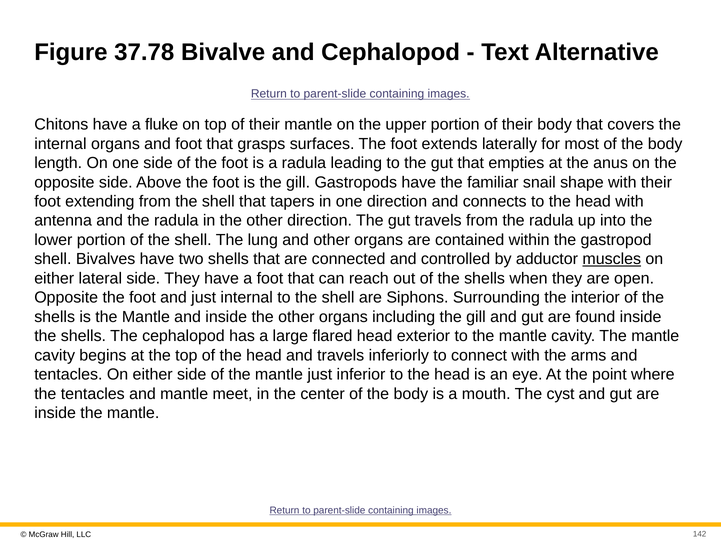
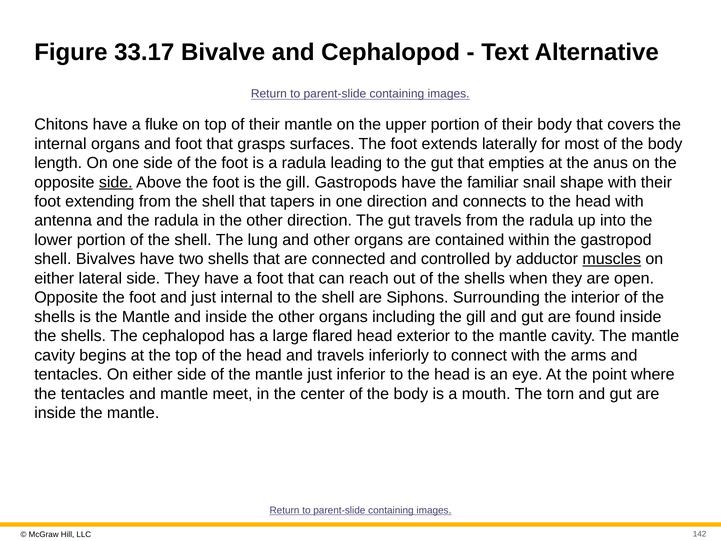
37.78: 37.78 -> 33.17
side at (116, 182) underline: none -> present
cyst: cyst -> torn
